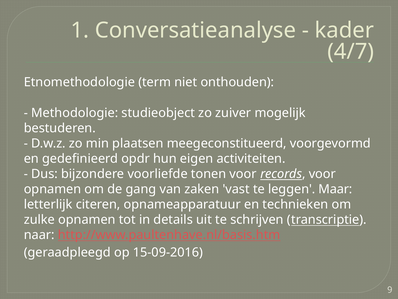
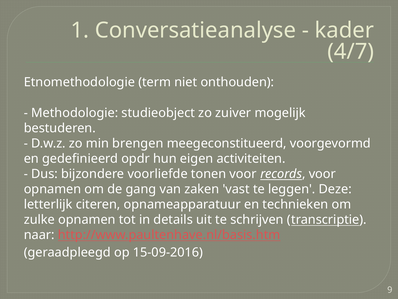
plaatsen: plaatsen -> brengen
Maar: Maar -> Deze
